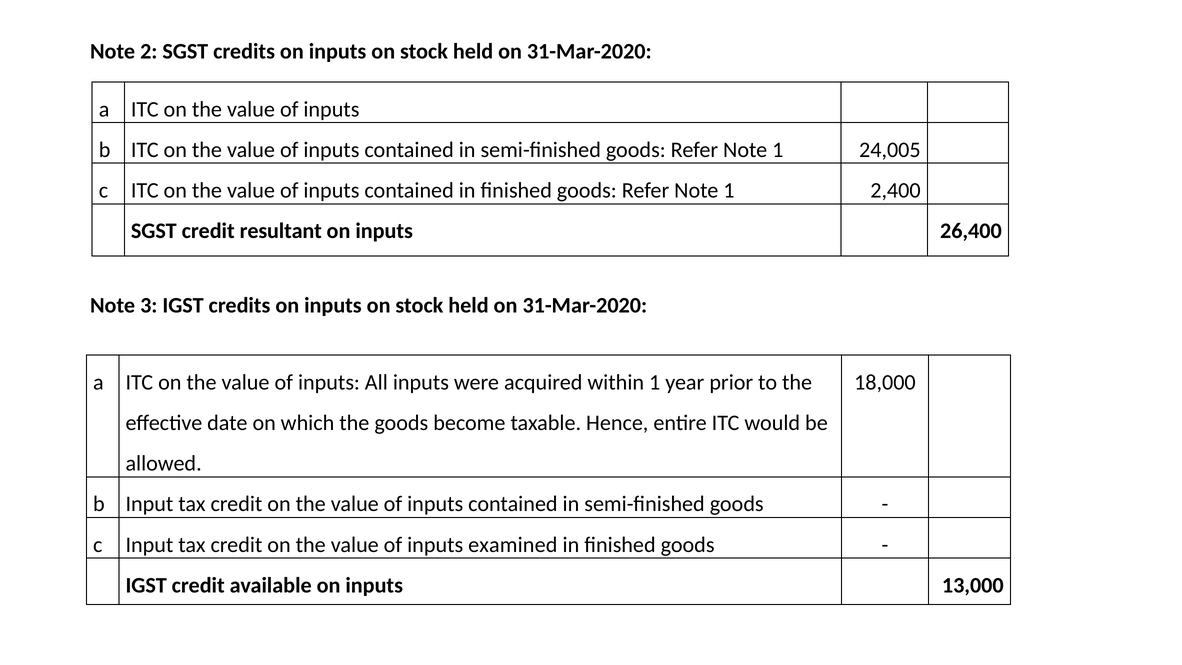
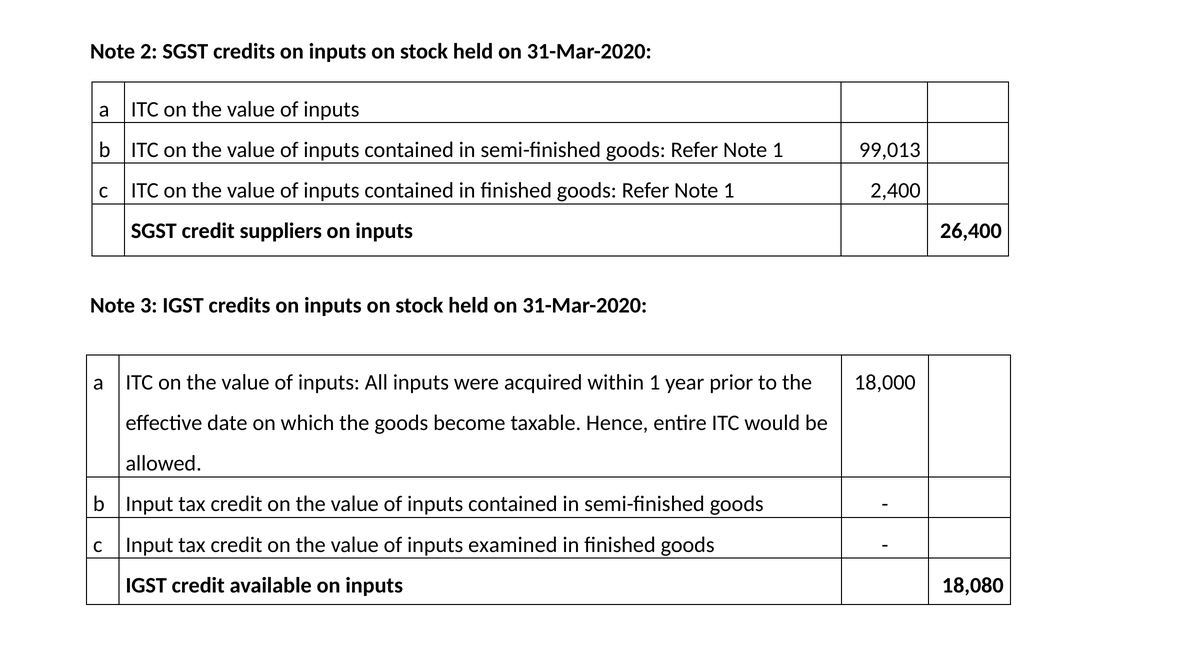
24,005: 24,005 -> 99,013
resultant: resultant -> suppliers
13,000: 13,000 -> 18,080
